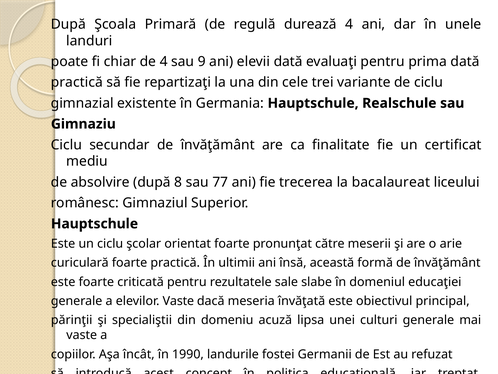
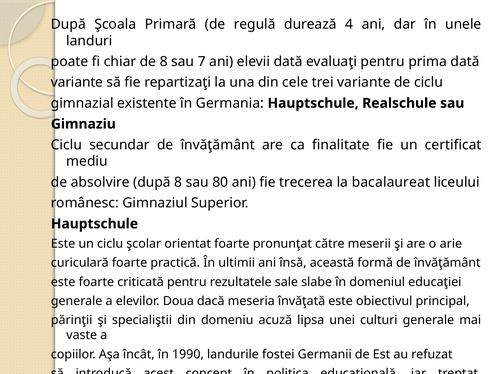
de 4: 4 -> 8
9: 9 -> 7
practică at (77, 82): practică -> variante
77: 77 -> 80
elevilor Vaste: Vaste -> Doua
